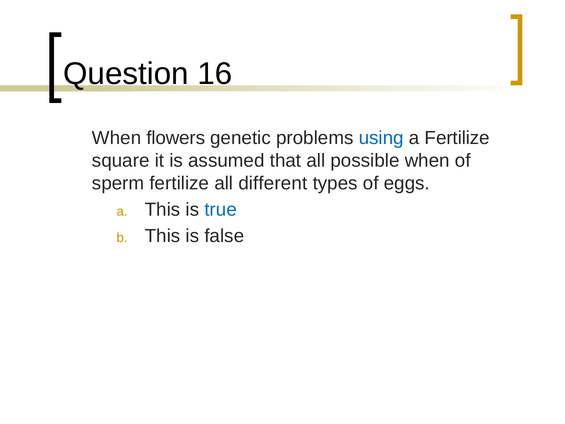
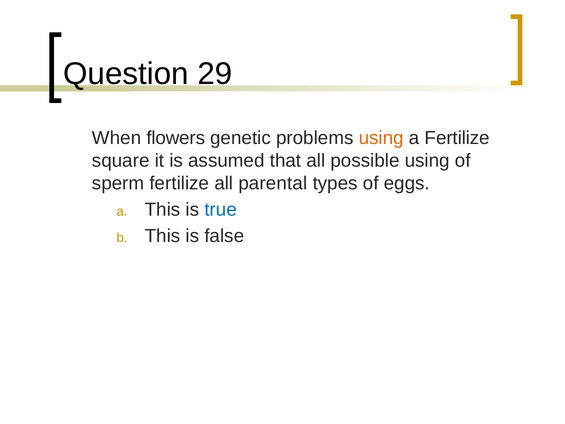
16: 16 -> 29
using at (381, 138) colour: blue -> orange
possible when: when -> using
different: different -> parental
